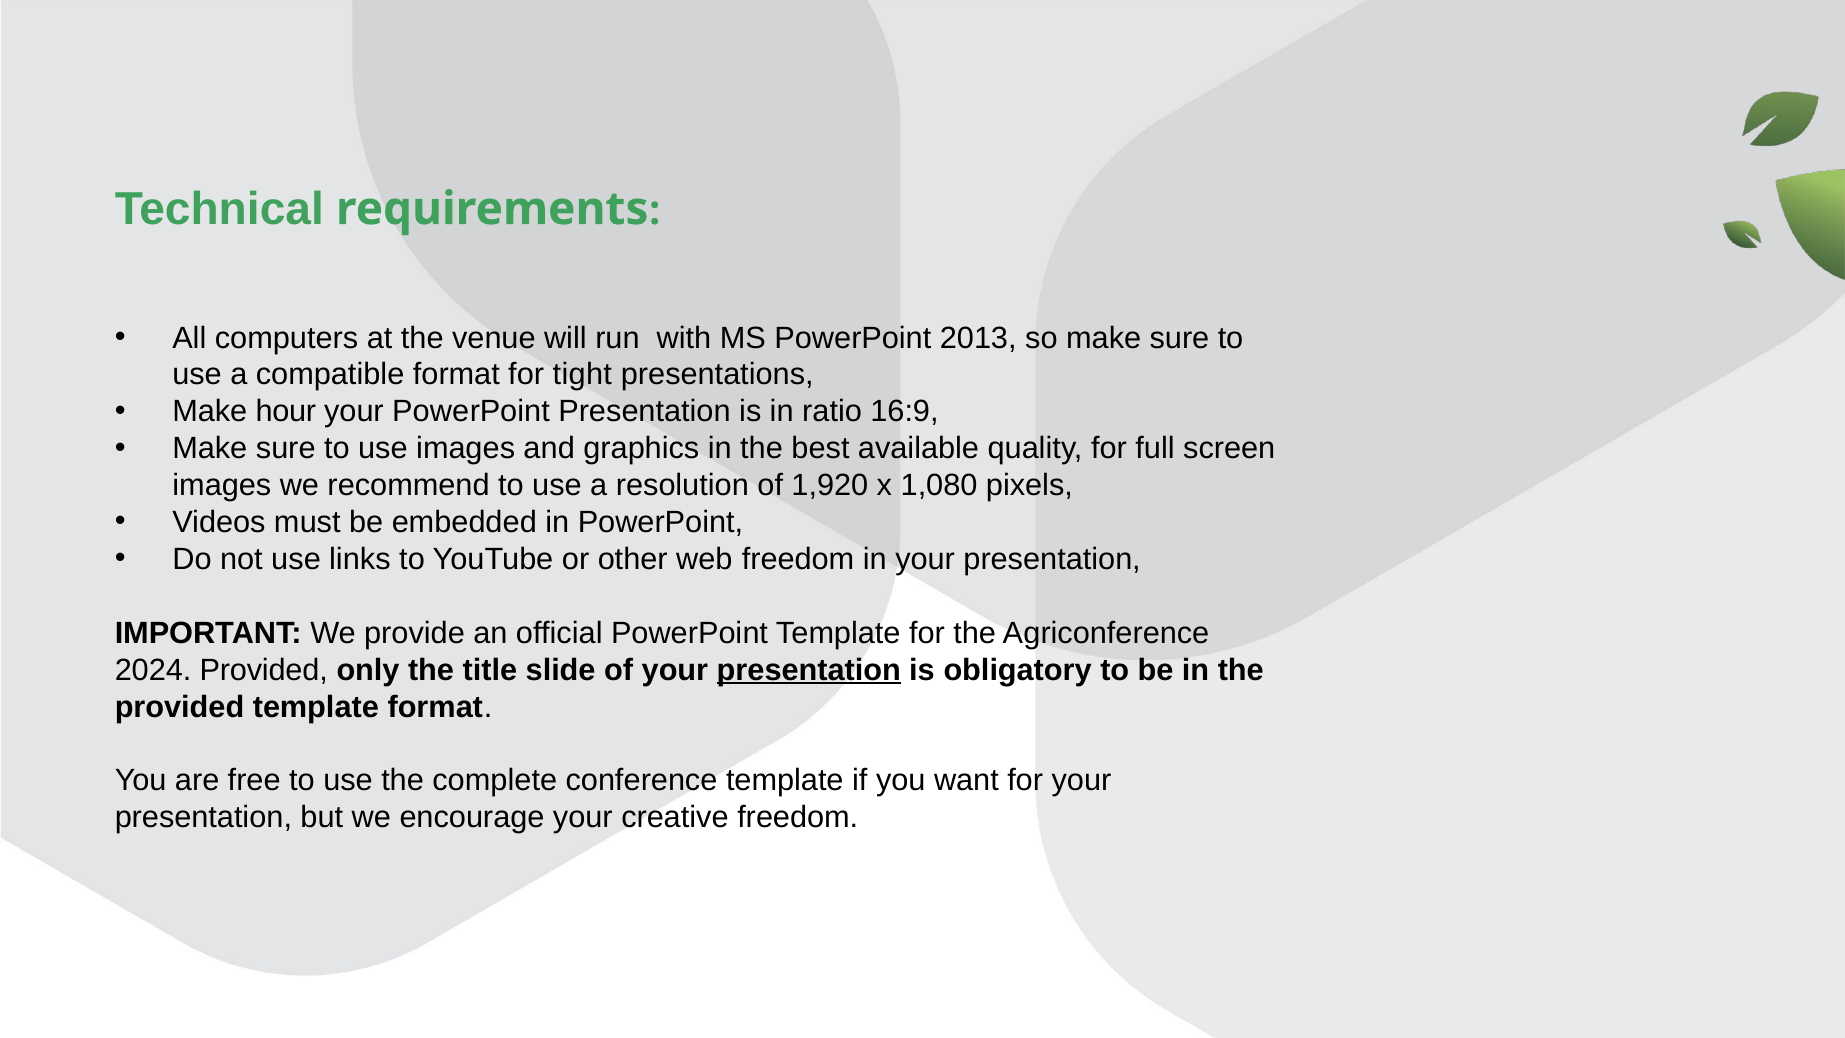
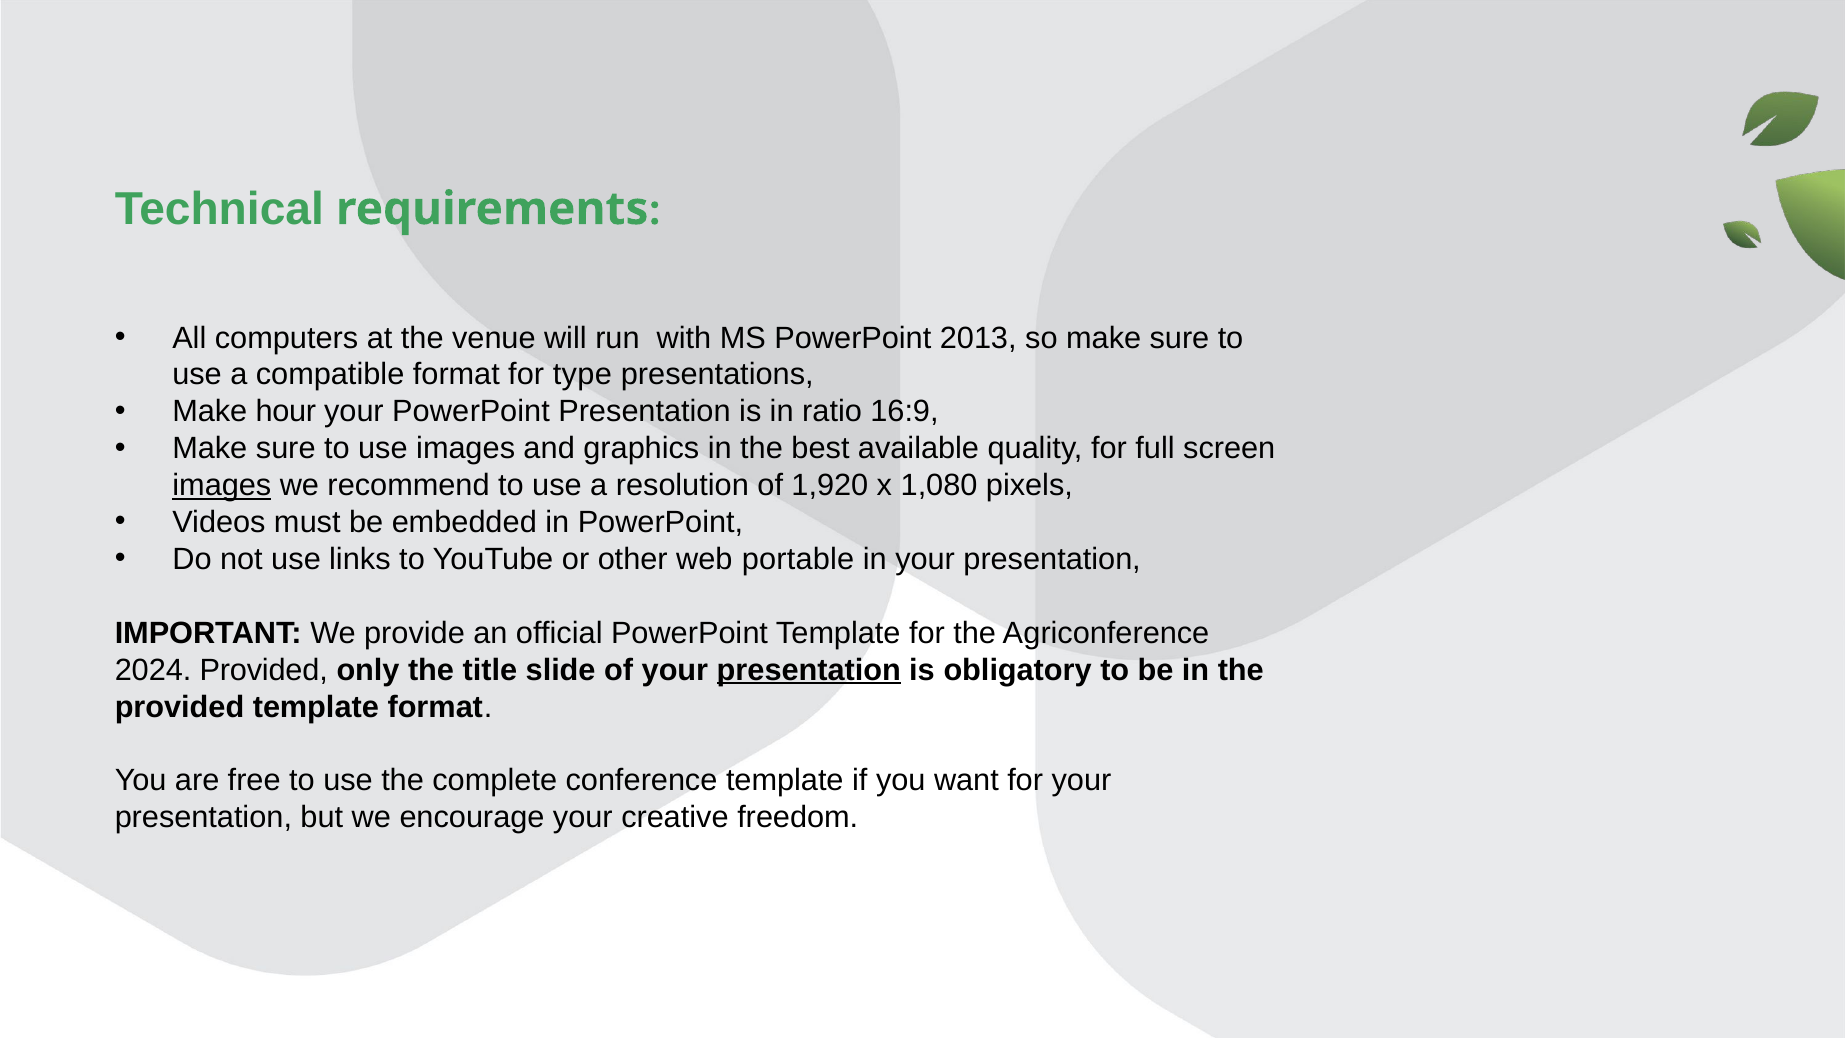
tight: tight -> type
images at (222, 485) underline: none -> present
web freedom: freedom -> portable
